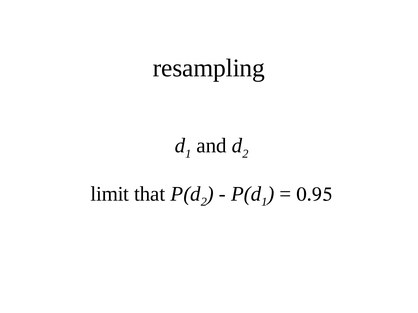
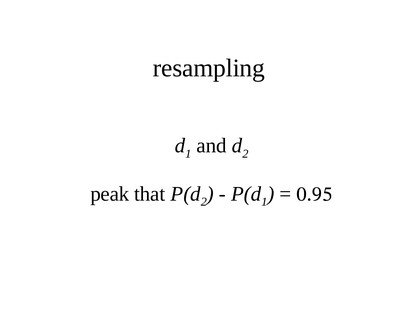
limit: limit -> peak
